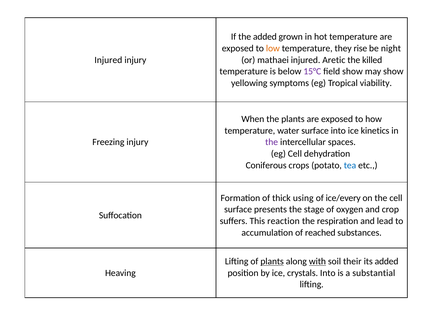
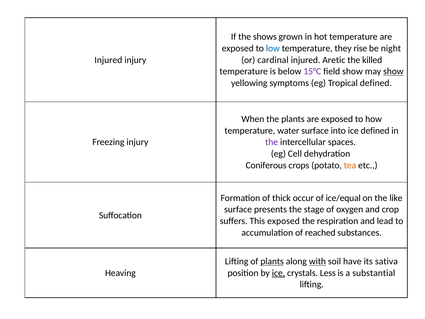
the added: added -> shows
low colour: orange -> blue
mathaei: mathaei -> cardinal
show at (393, 71) underline: none -> present
Tropical viability: viability -> defined
ice kinetics: kinetics -> defined
tea colour: blue -> orange
using: using -> occur
ice/every: ice/every -> ice/equal
the cell: cell -> like
This reaction: reaction -> exposed
their: their -> have
its added: added -> sativa
ice at (278, 273) underline: none -> present
crystals Into: Into -> Less
